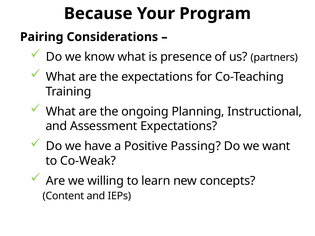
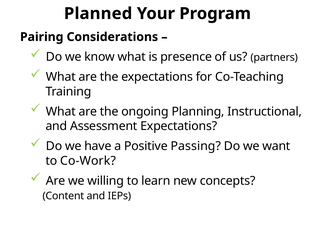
Because: Because -> Planned
Co-Weak: Co-Weak -> Co-Work
